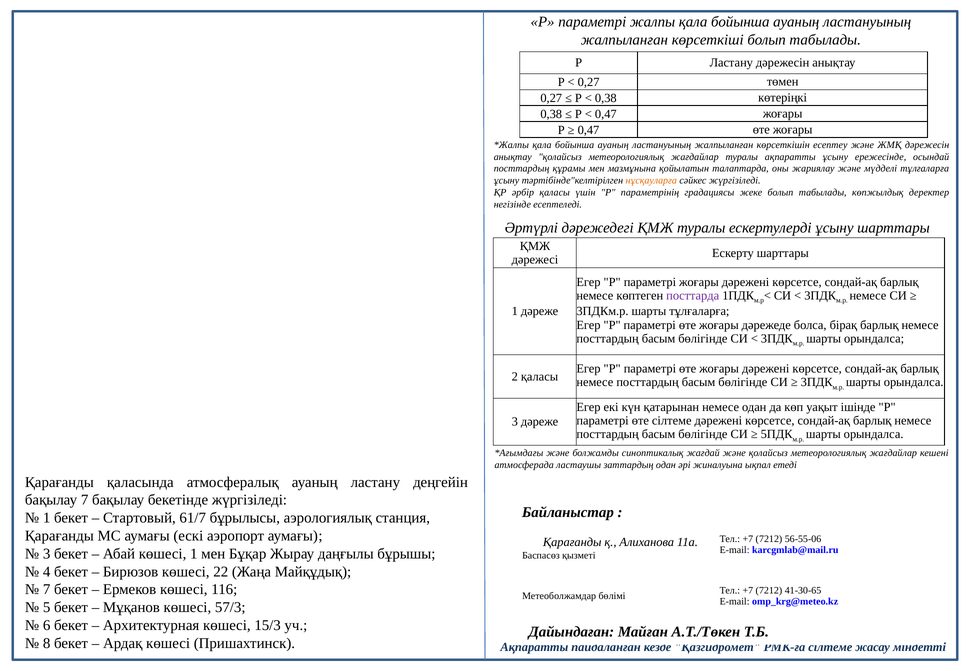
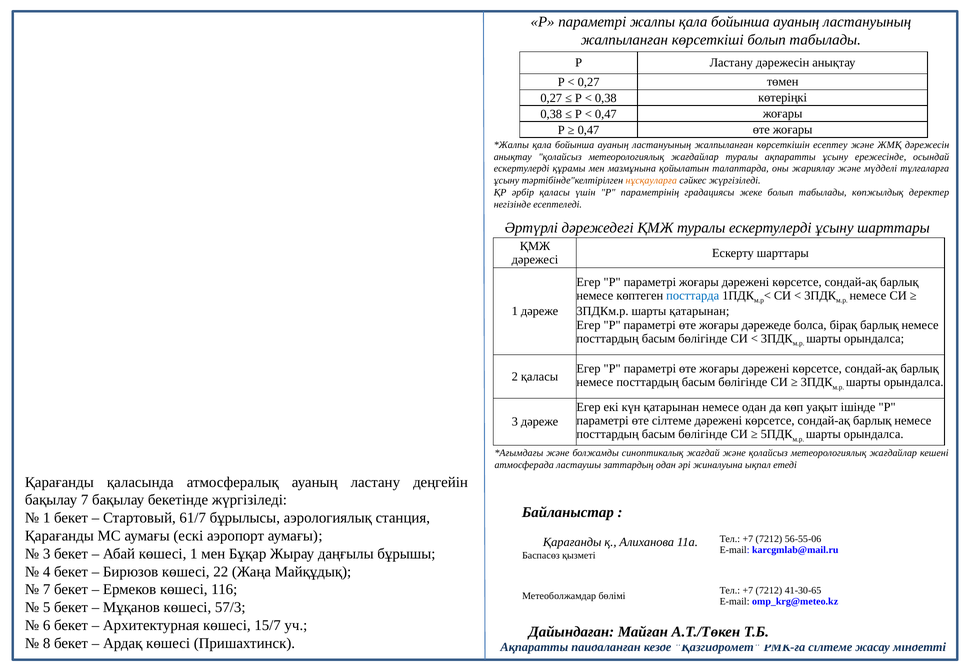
посттардың at (522, 169): посттардың -> ескертулерді
посттарда colour: purple -> blue
шарты тұлғаларға: тұлғаларға -> қатарынан
15/3: 15/3 -> 15/7
